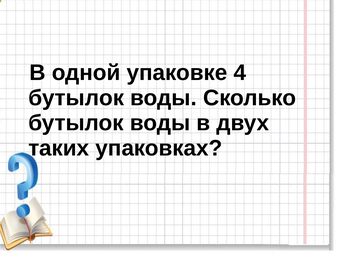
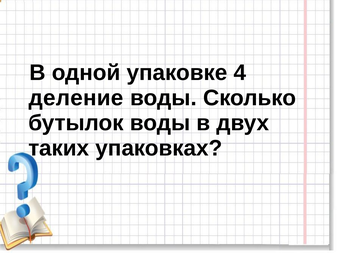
бутылок at (76, 98): бутылок -> деление
